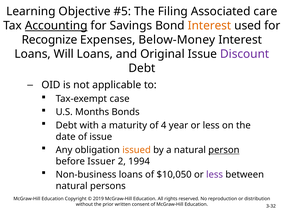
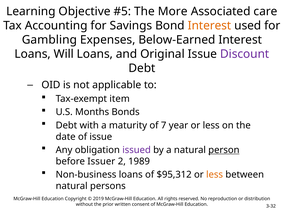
Filing: Filing -> More
Accounting underline: present -> none
Recognize: Recognize -> Gambling
Below-Money: Below-Money -> Below-Earned
case: case -> item
4: 4 -> 7
issued colour: orange -> purple
1994: 1994 -> 1989
$10,050: $10,050 -> $95,312
less at (215, 175) colour: purple -> orange
